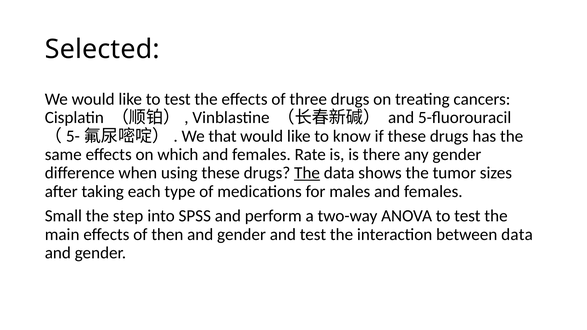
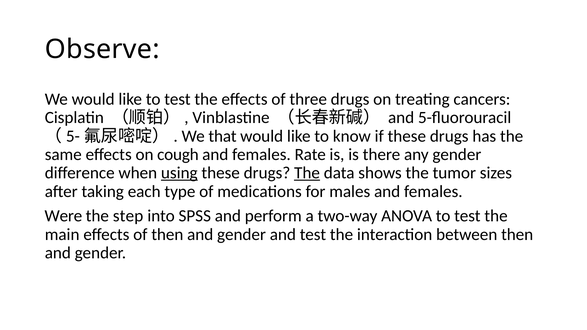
Selected: Selected -> Observe
which: which -> cough
using underline: none -> present
Small: Small -> Were
between data: data -> then
